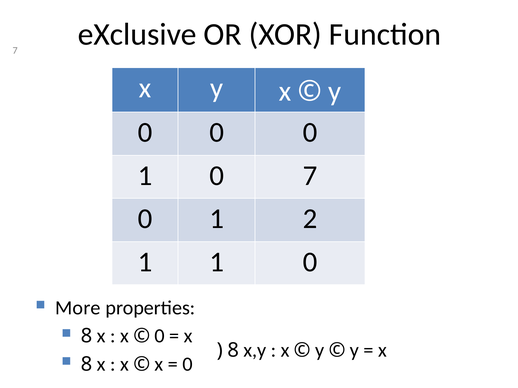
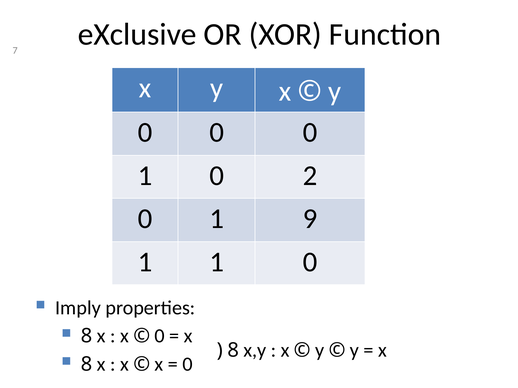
1 0 7: 7 -> 2
2: 2 -> 9
More: More -> Imply
